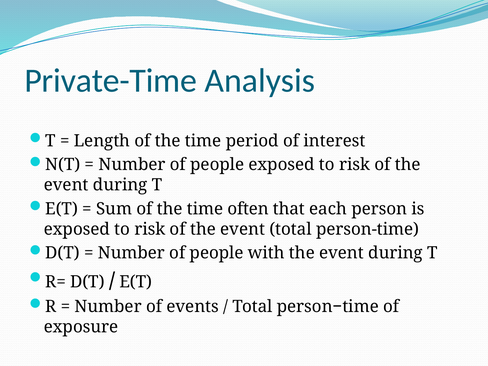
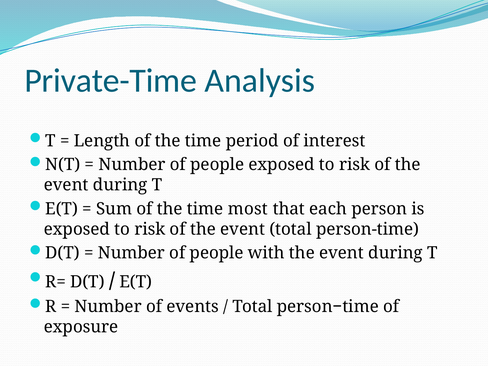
often: often -> most
